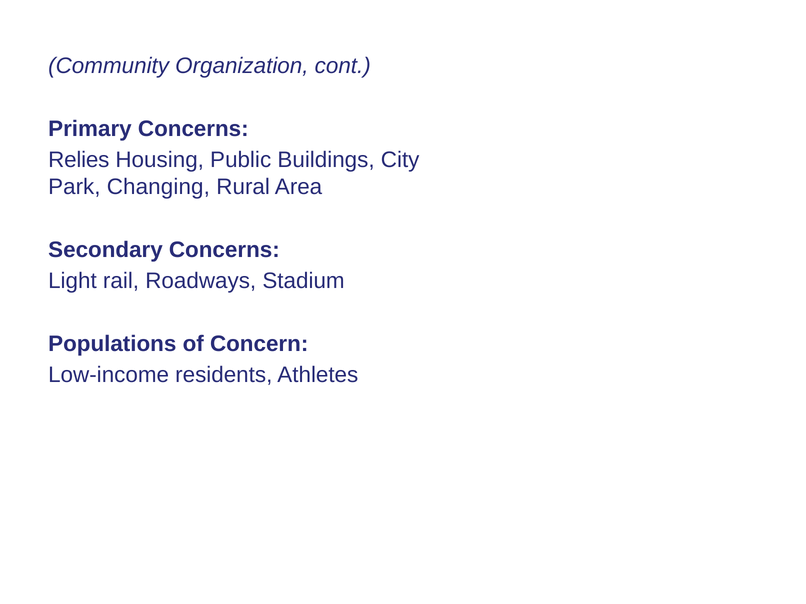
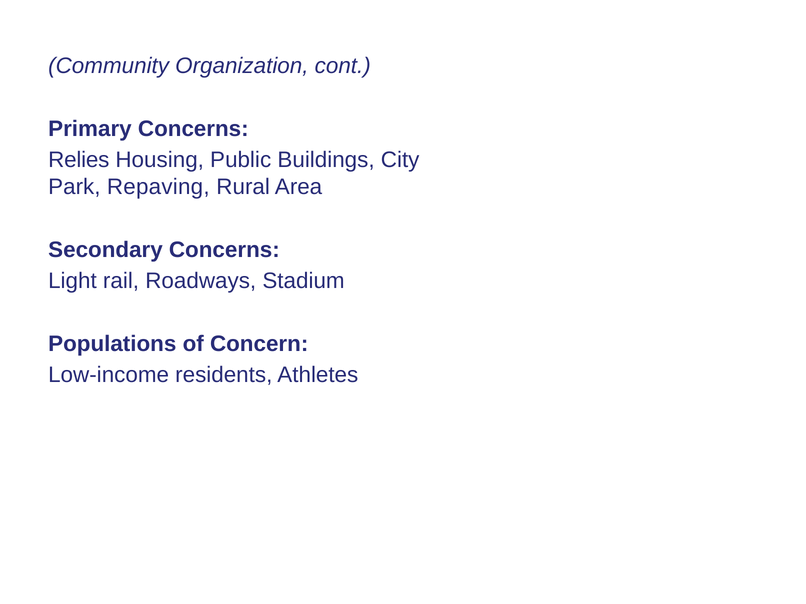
Changing: Changing -> Repaving
